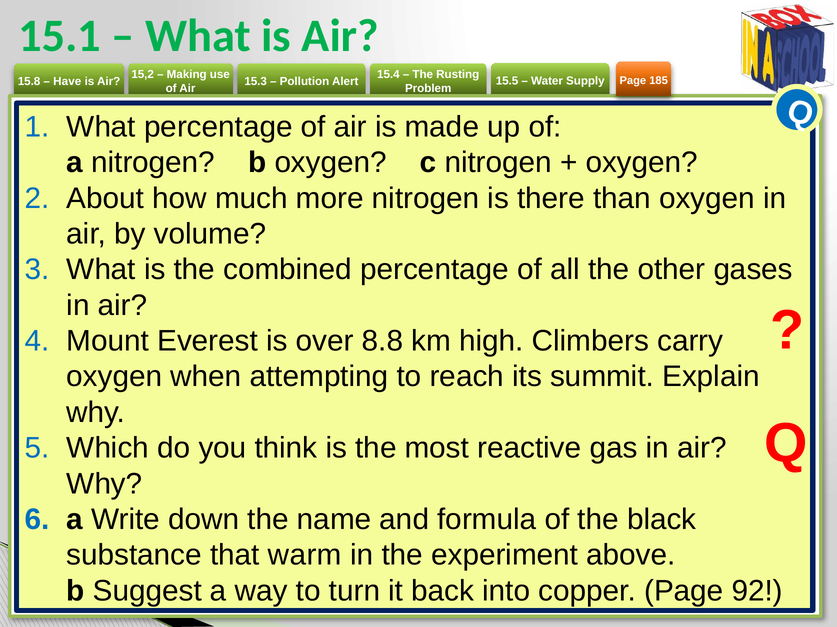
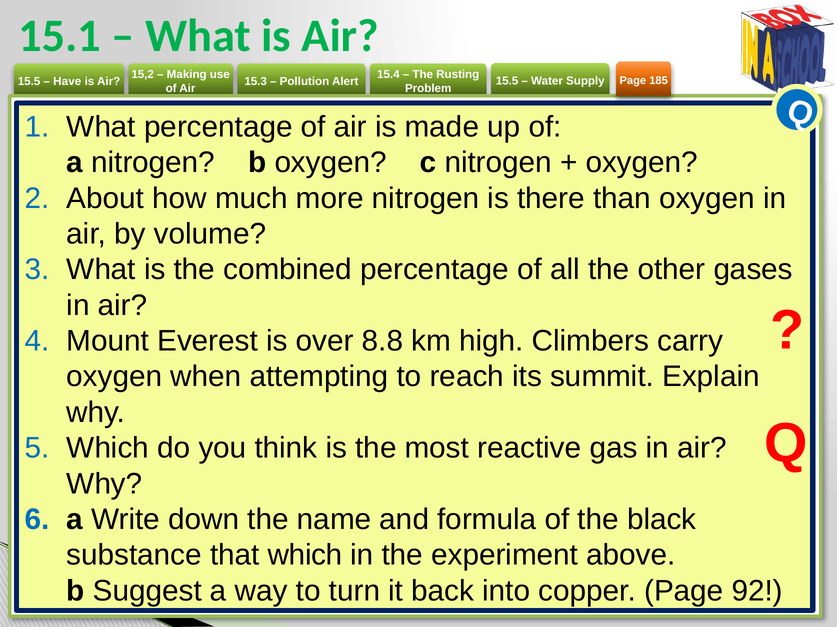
15.8 at (29, 81): 15.8 -> 15.5
that warm: warm -> which
